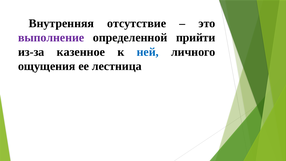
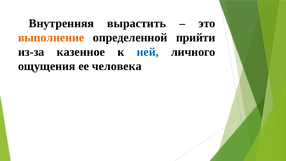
отсутствие: отсутствие -> вырастить
выполнение colour: purple -> orange
лестница: лестница -> человека
